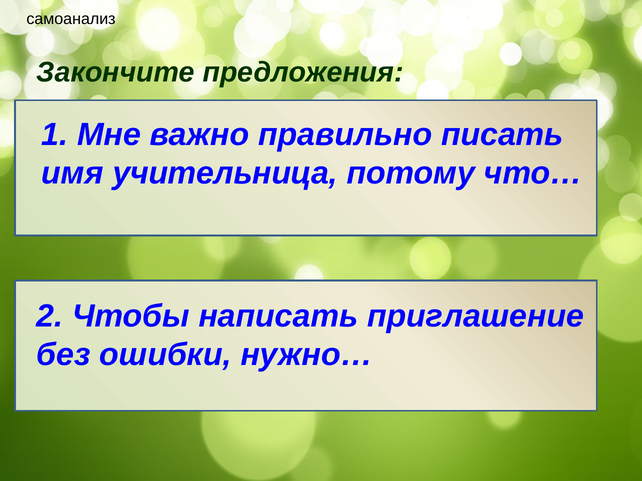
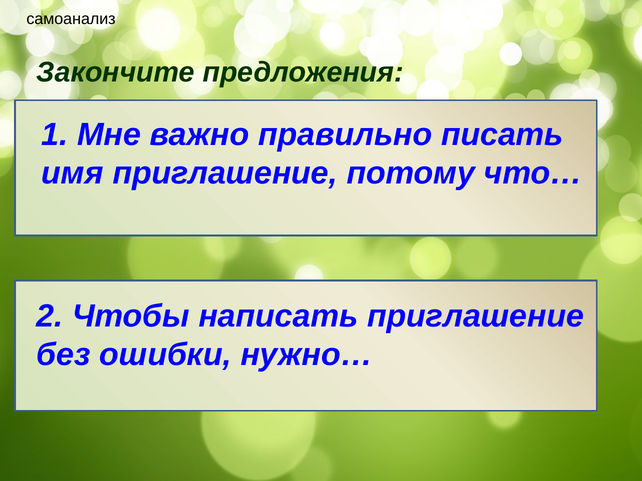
имя учительница: учительница -> приглашение
